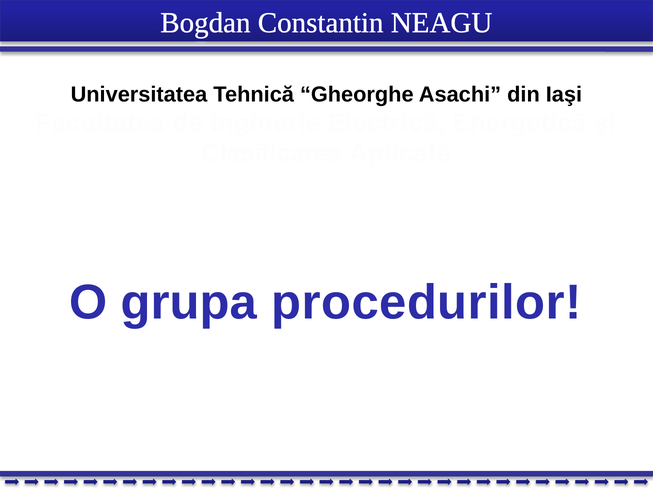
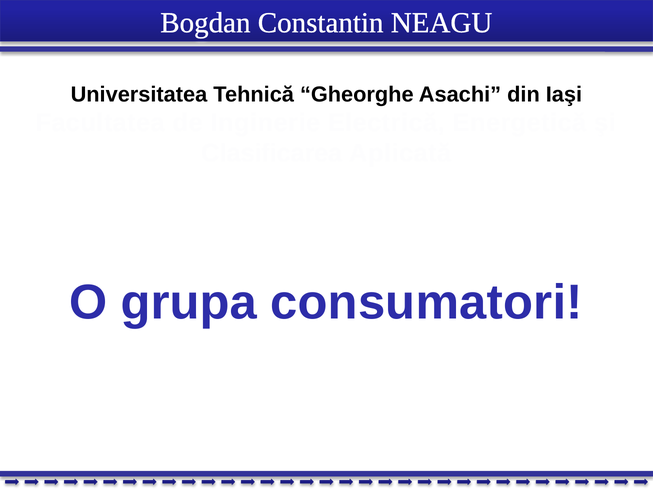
procedurilor: procedurilor -> consumatori
